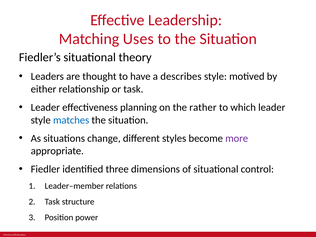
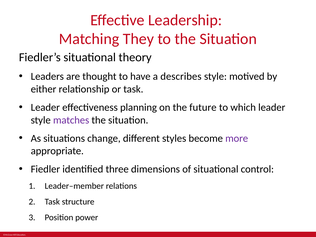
Uses: Uses -> They
rather: rather -> future
matches colour: blue -> purple
